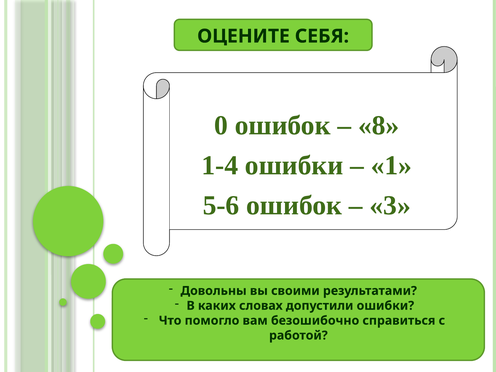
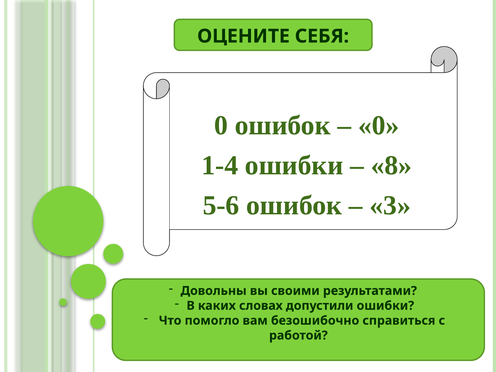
8 at (379, 126): 8 -> 0
1: 1 -> 8
